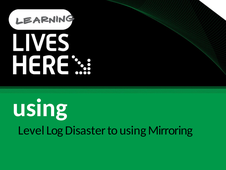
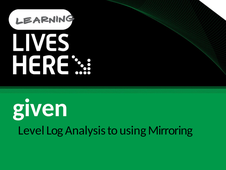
using at (40, 108): using -> given
Disaster: Disaster -> Analysis
